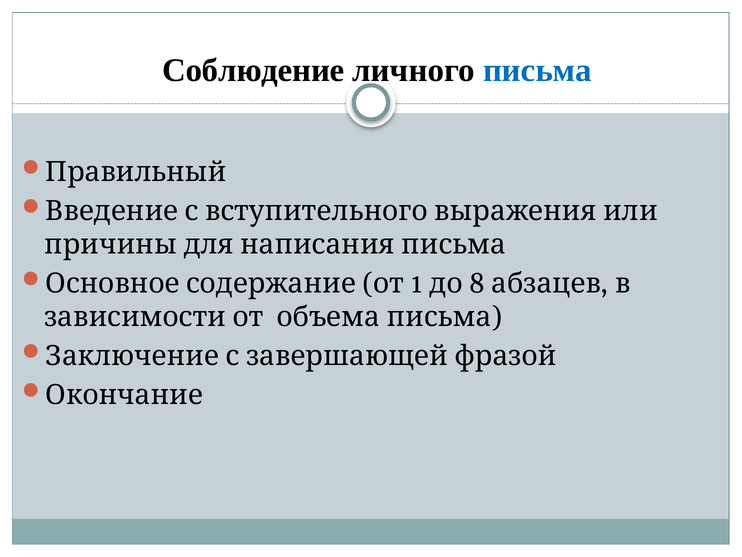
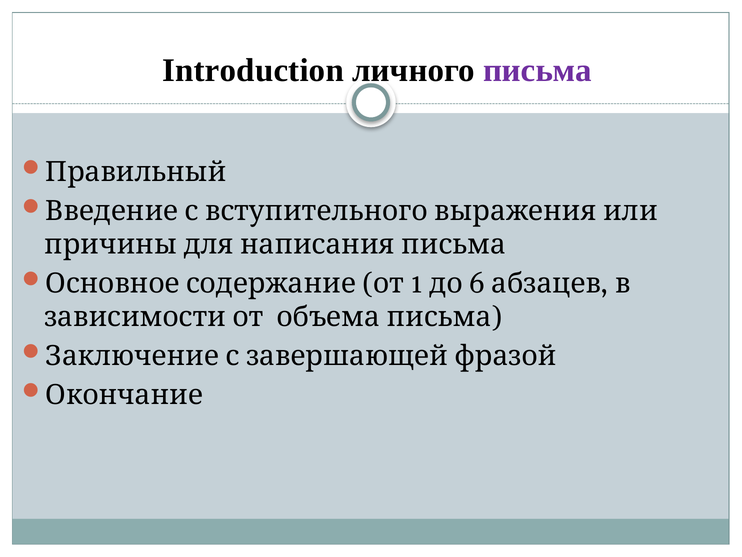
Соблюдение: Соблюдение -> Introduction
письма colour: blue -> purple
8: 8 -> 6
